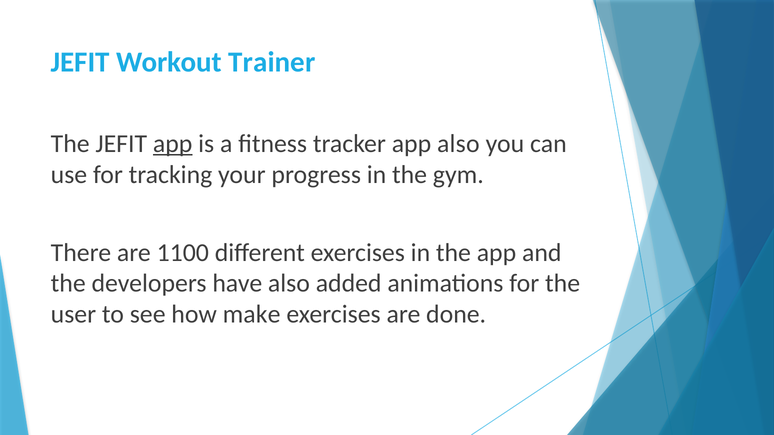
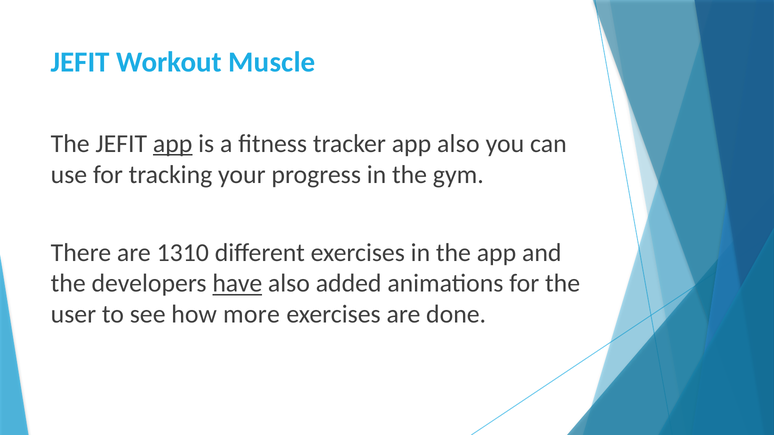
Trainer: Trainer -> Muscle
1100: 1100 -> 1310
have underline: none -> present
make: make -> more
